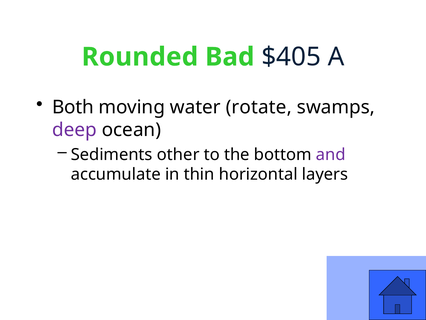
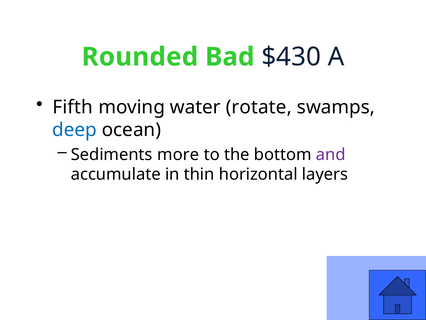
$405: $405 -> $430
Both: Both -> Fifth
deep colour: purple -> blue
other: other -> more
